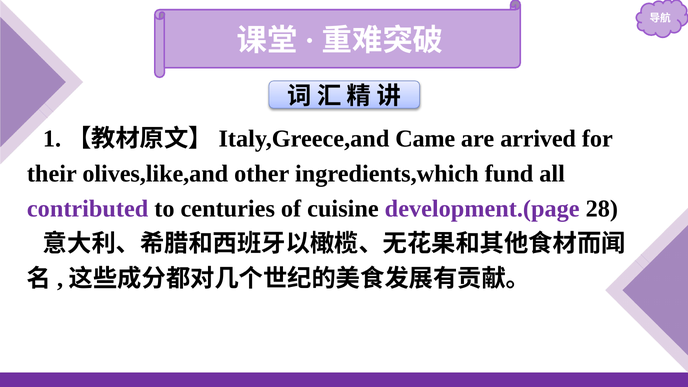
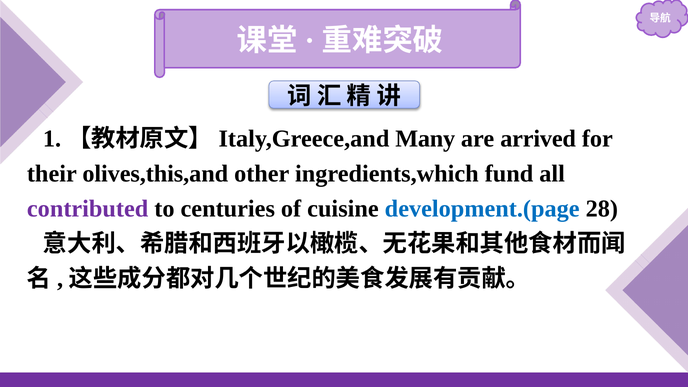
Came: Came -> Many
olives,like,and: olives,like,and -> olives,this,and
development.(page colour: purple -> blue
